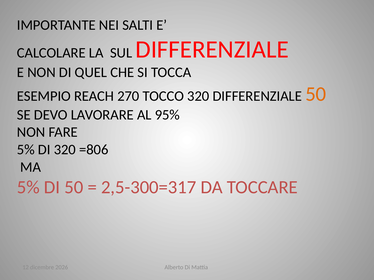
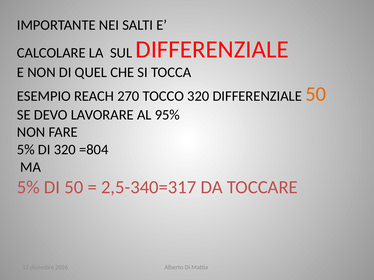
=806: =806 -> =804
2,5-300=317: 2,5-300=317 -> 2,5-340=317
